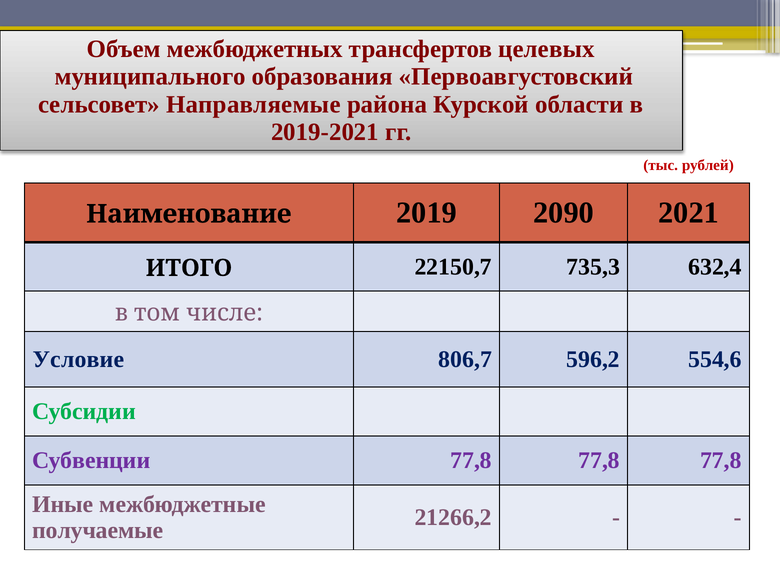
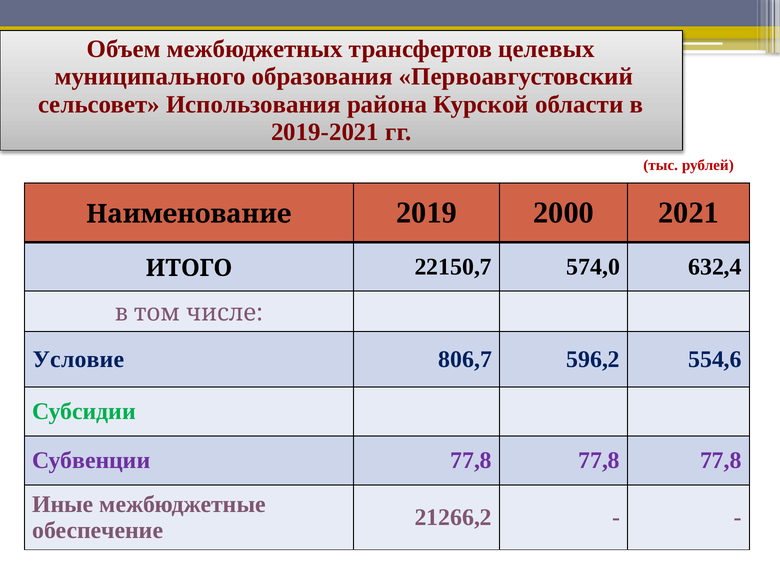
Направляемые: Направляемые -> Использования
2090: 2090 -> 2000
735,3: 735,3 -> 574,0
получаемые: получаемые -> обеспечение
